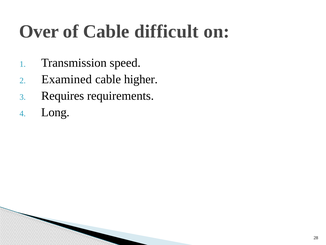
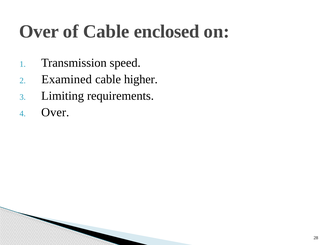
difficult: difficult -> enclosed
Requires: Requires -> Limiting
Long at (55, 112): Long -> Over
